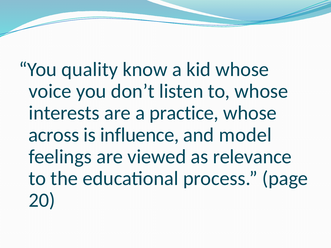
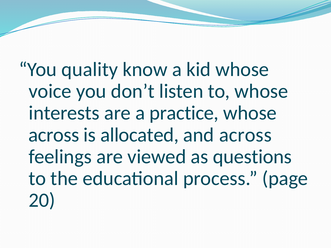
influence: influence -> allocated
and model: model -> across
relevance: relevance -> questions
